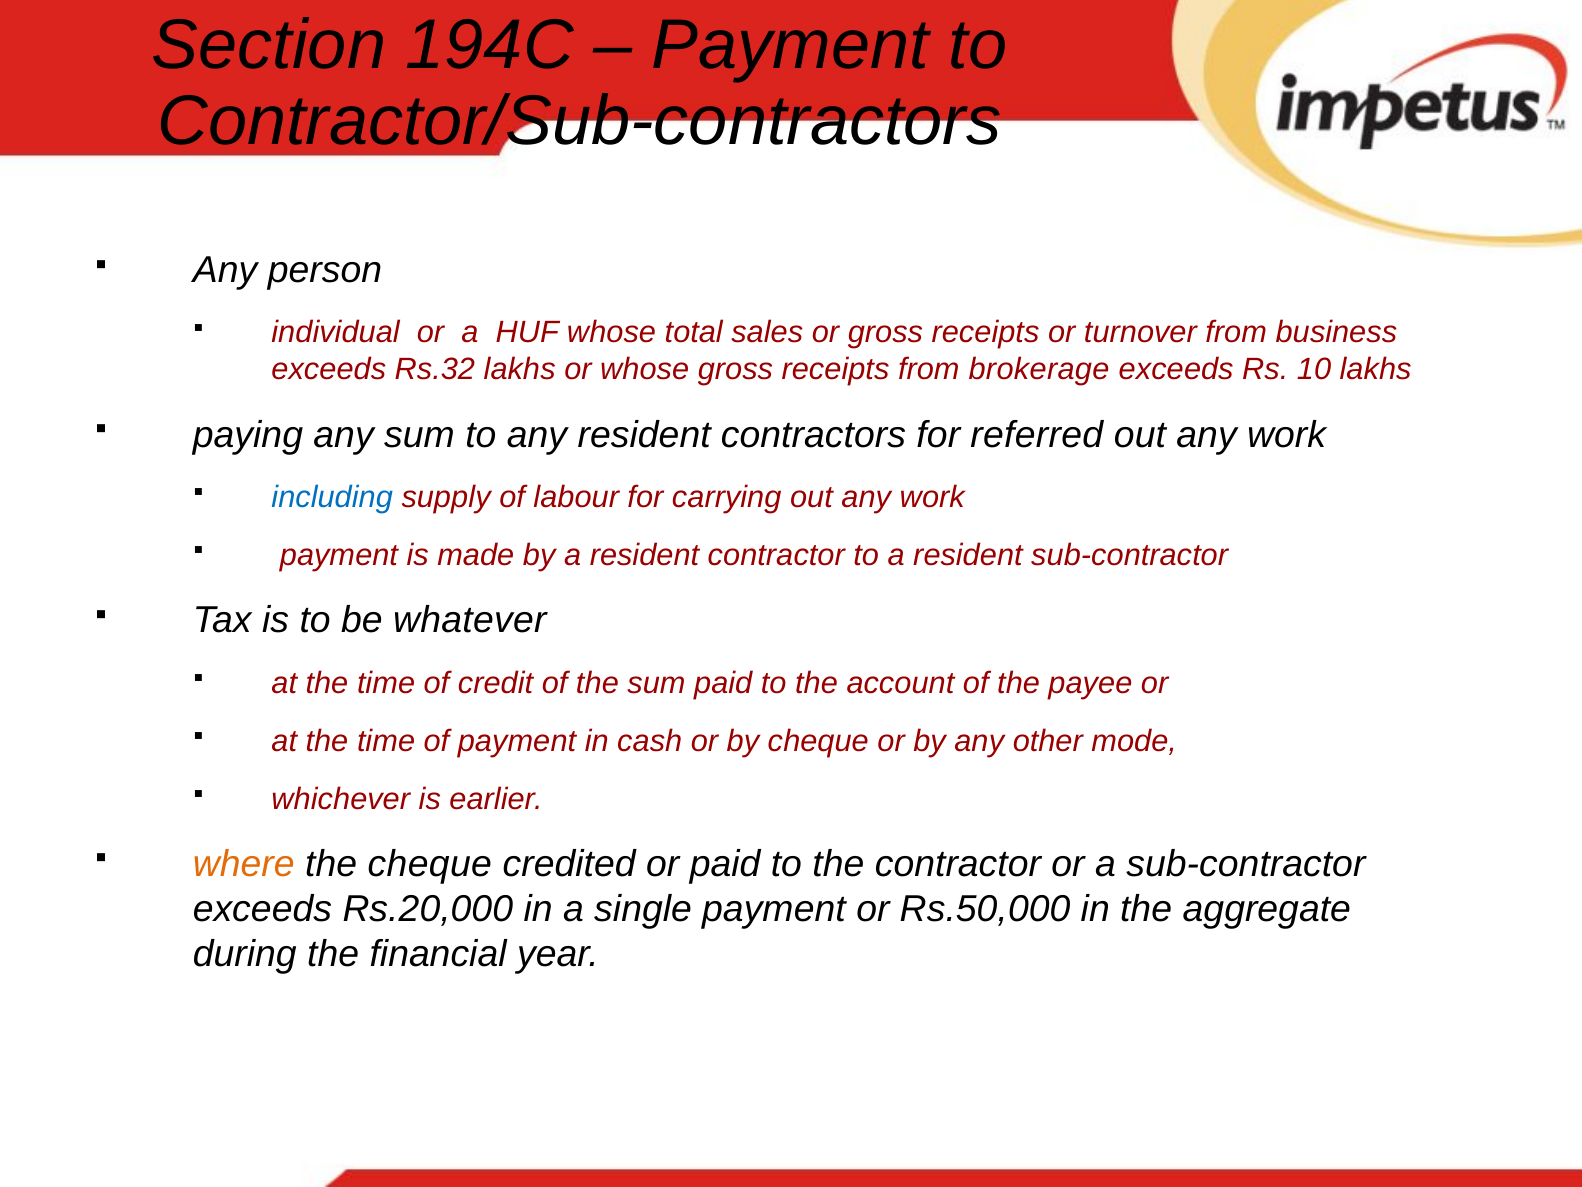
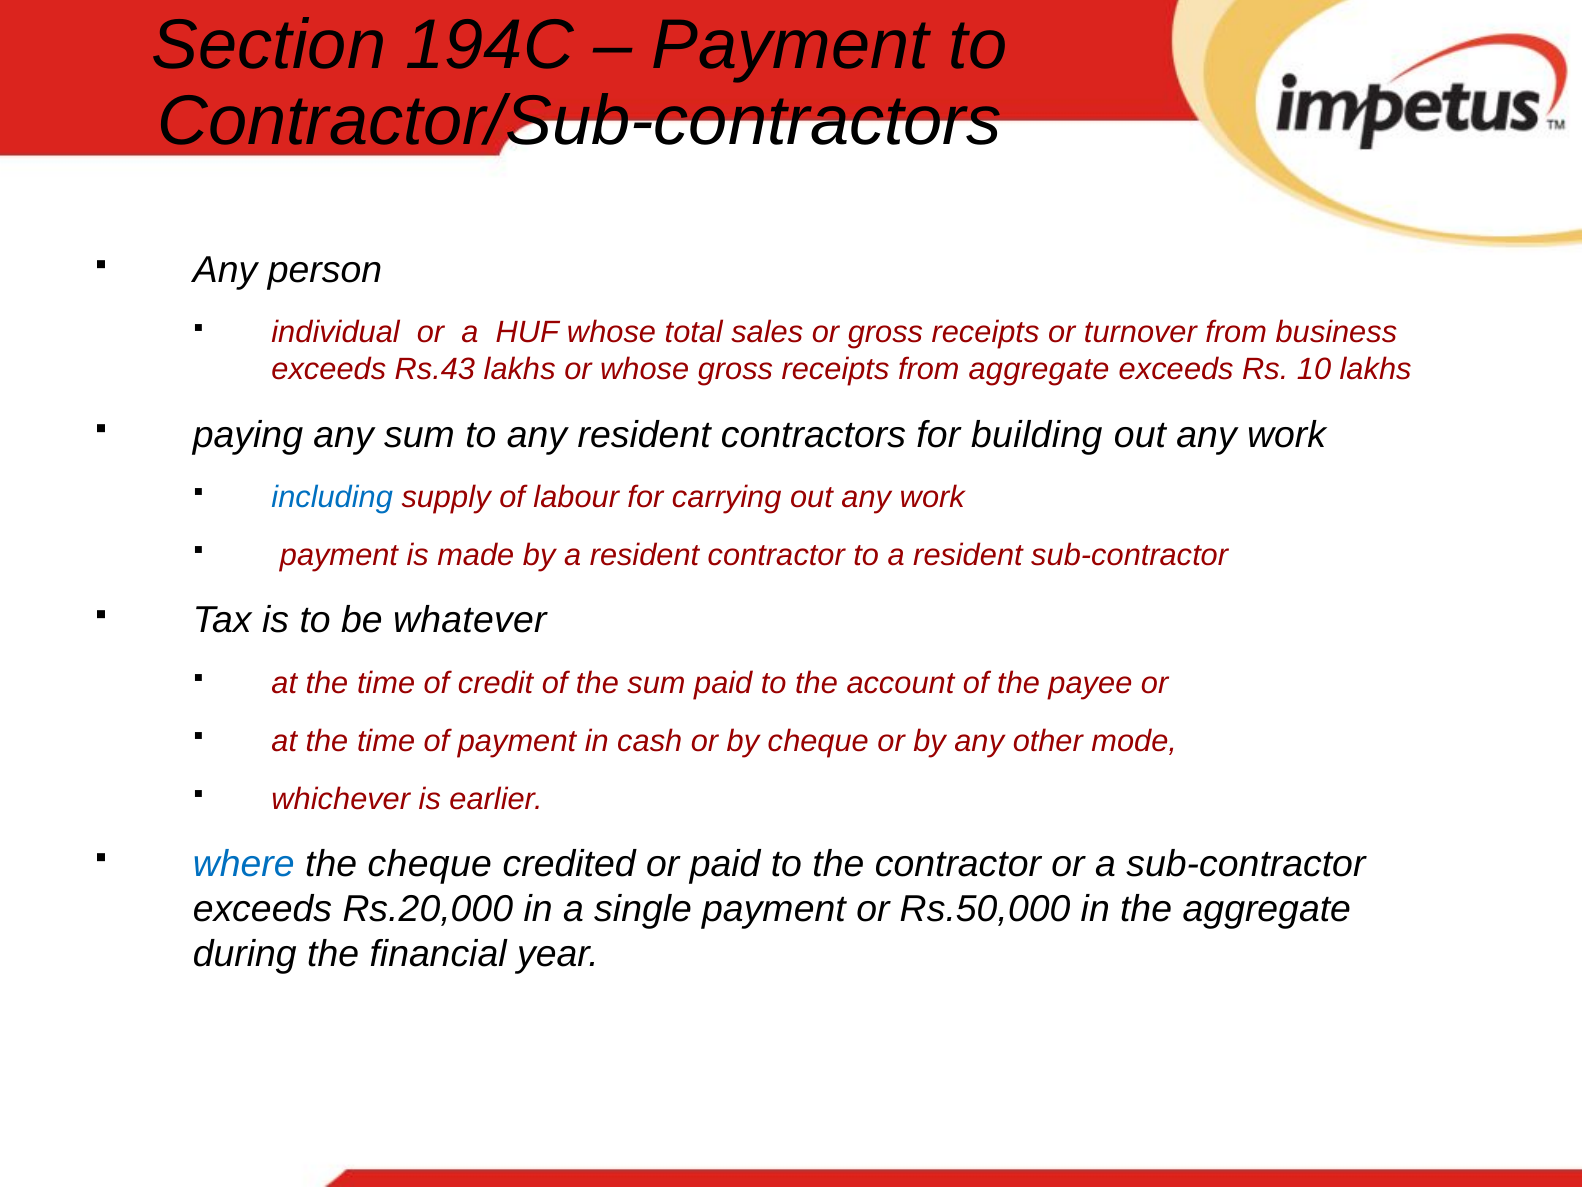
Rs.32: Rs.32 -> Rs.43
from brokerage: brokerage -> aggregate
referred: referred -> building
where colour: orange -> blue
